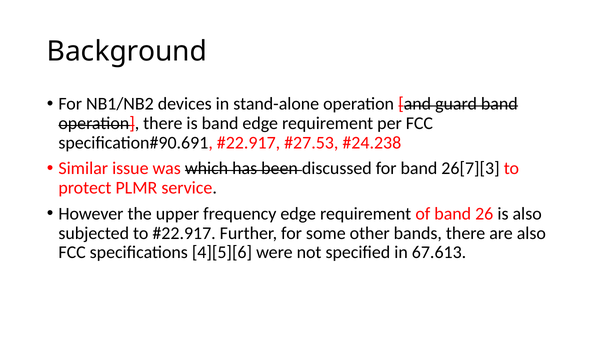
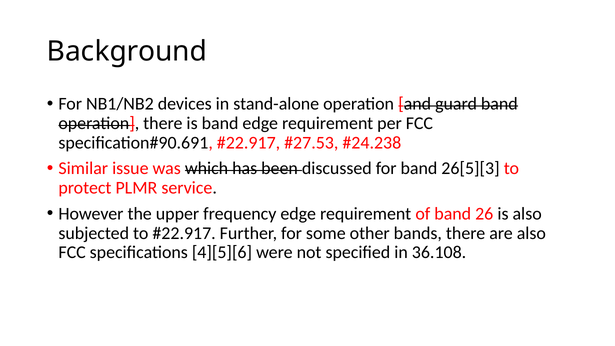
26[7][3: 26[7][3 -> 26[5][3
67.613: 67.613 -> 36.108
